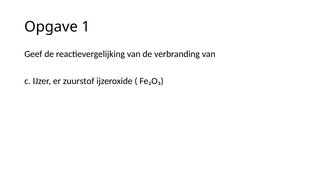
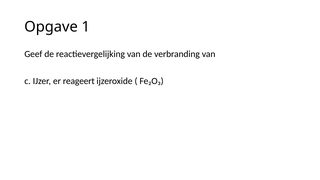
zuurstof: zuurstof -> reageert
